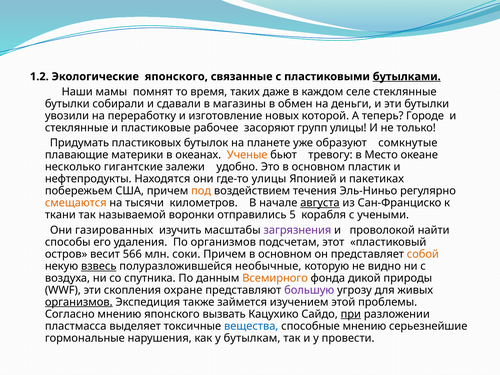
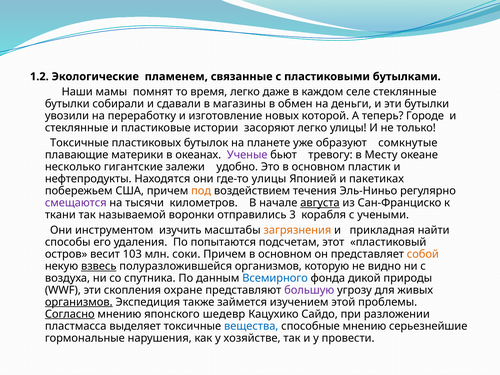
Экологические японского: японского -> пламенем
бутылками underline: present -> none
время таких: таких -> легко
рабочее: рабочее -> истории
засоряют групп: групп -> легко
Придумать at (79, 143): Придумать -> Токсичные
Ученые colour: orange -> purple
Место: Место -> Месту
смещаются colour: orange -> purple
5: 5 -> 3
газированных: газированных -> инструментом
загрязнения colour: purple -> orange
проволокой: проволокой -> прикладная
По организмов: организмов -> попытаются
566: 566 -> 103
полуразложившейся необычные: необычные -> организмов
Всемирного colour: orange -> blue
Согласно underline: none -> present
вызвать: вызвать -> шедевр
при underline: present -> none
бутылкам: бутылкам -> хозяйстве
